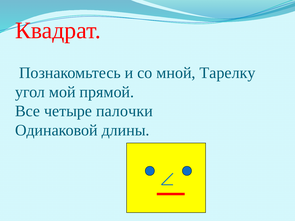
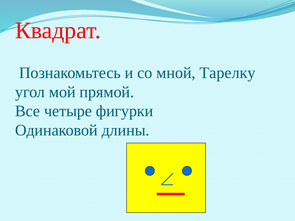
палочки: палочки -> фигурки
